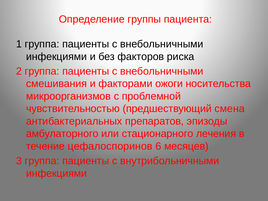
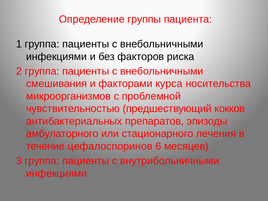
ожоги: ожоги -> курса
смена: смена -> кокков
